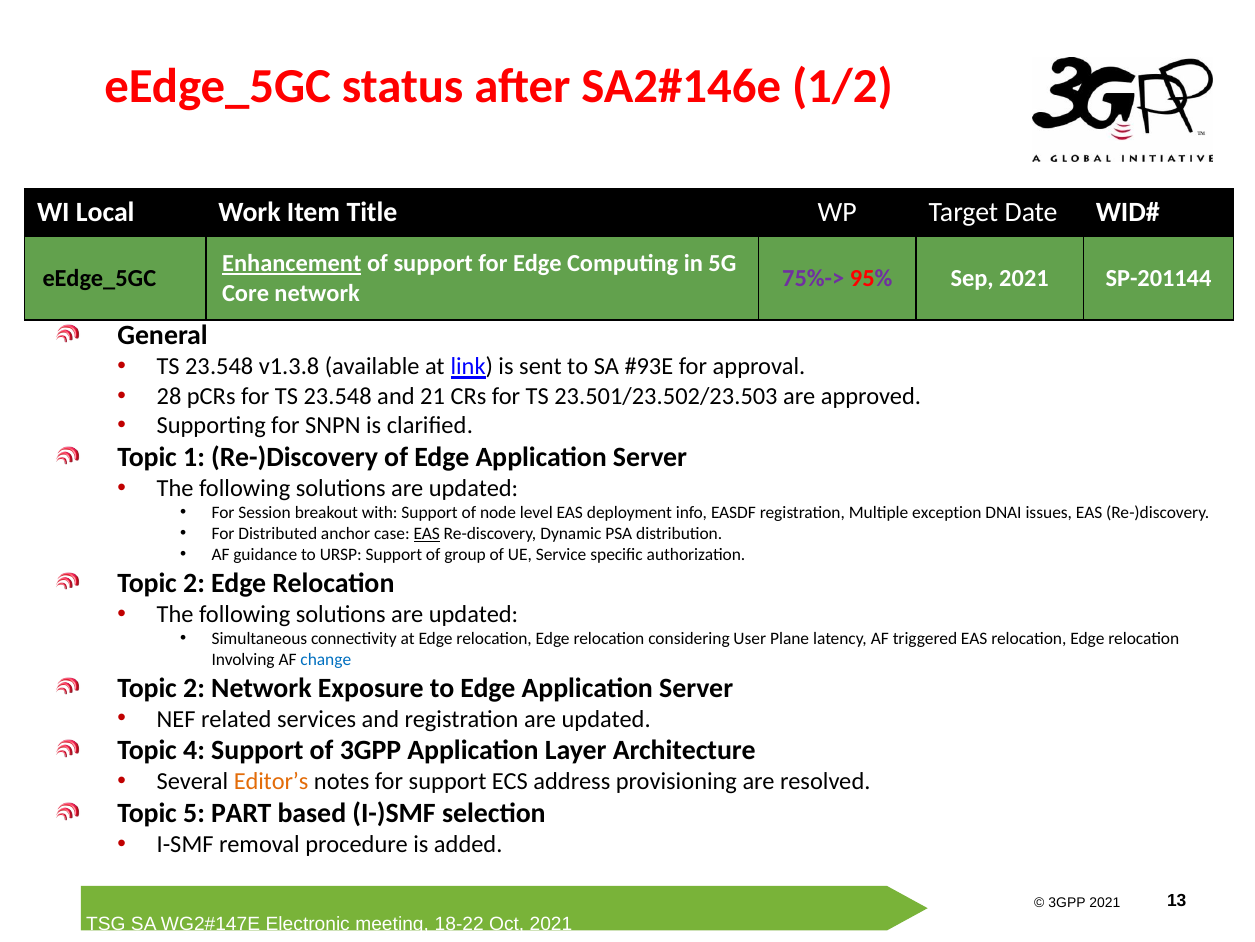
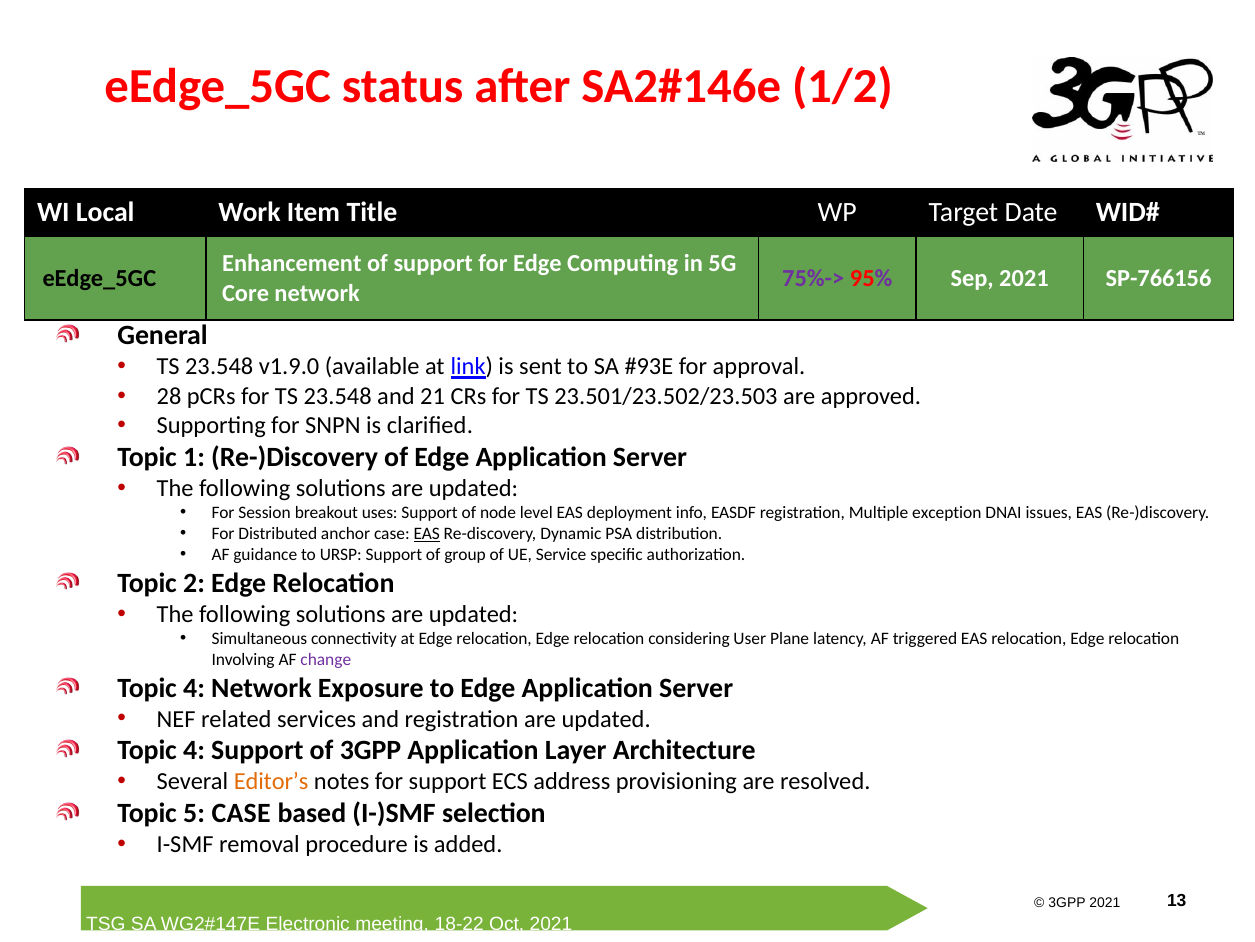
Enhancement underline: present -> none
SP-201144: SP-201144 -> SP-766156
v1.3.8: v1.3.8 -> v1.9.0
with: with -> uses
change colour: blue -> purple
2 at (194, 687): 2 -> 4
5 PART: PART -> CASE
